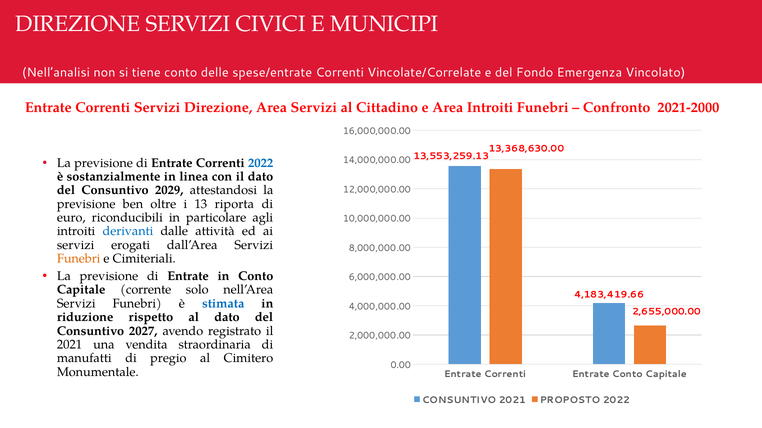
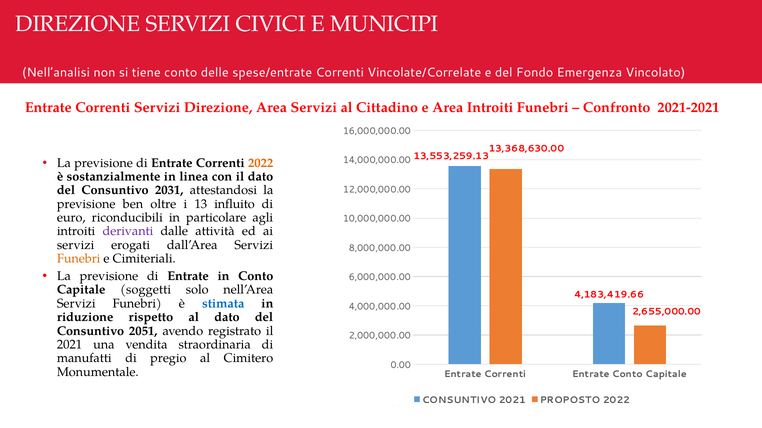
2021-2000: 2021-2000 -> 2021-2021
2022 at (261, 163) colour: blue -> orange
2029: 2029 -> 2031
riporta: riporta -> influito
derivanti colour: blue -> purple
corrente: corrente -> soggetti
2027: 2027 -> 2051
